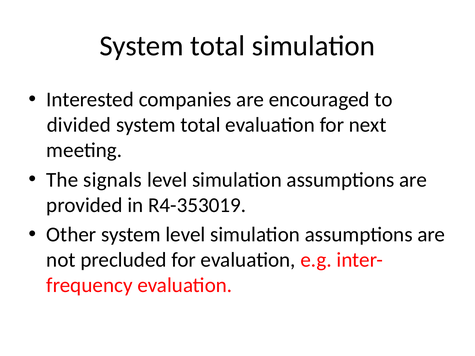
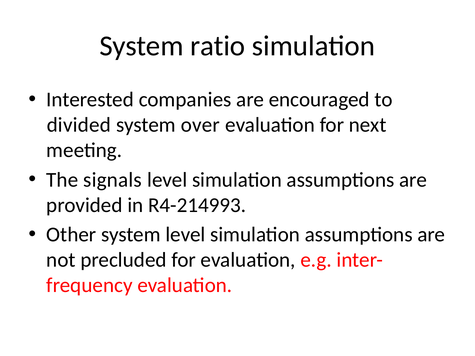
total at (218, 46): total -> ratio
total at (201, 125): total -> over
R4-353019: R4-353019 -> R4-214993
